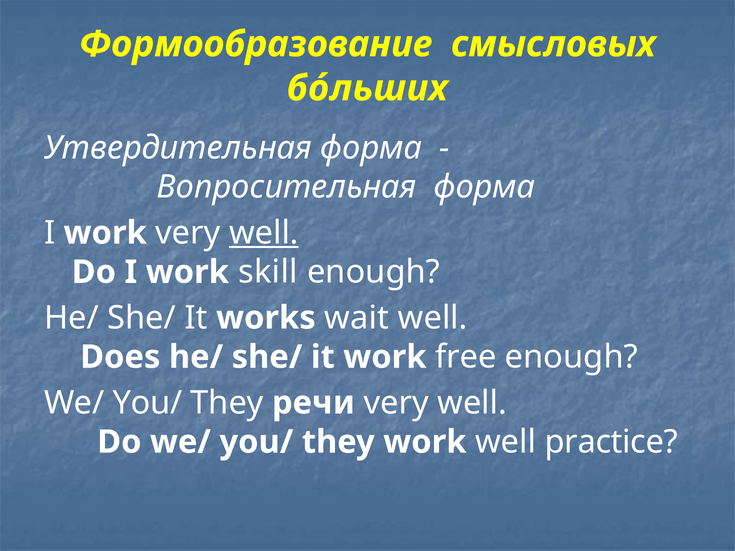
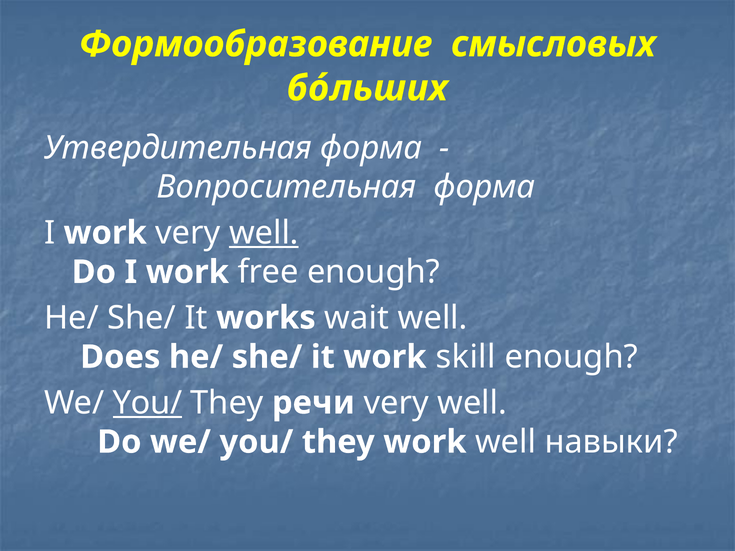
skill: skill -> free
free: free -> skill
You/ at (148, 403) underline: none -> present
practice: practice -> навыки
